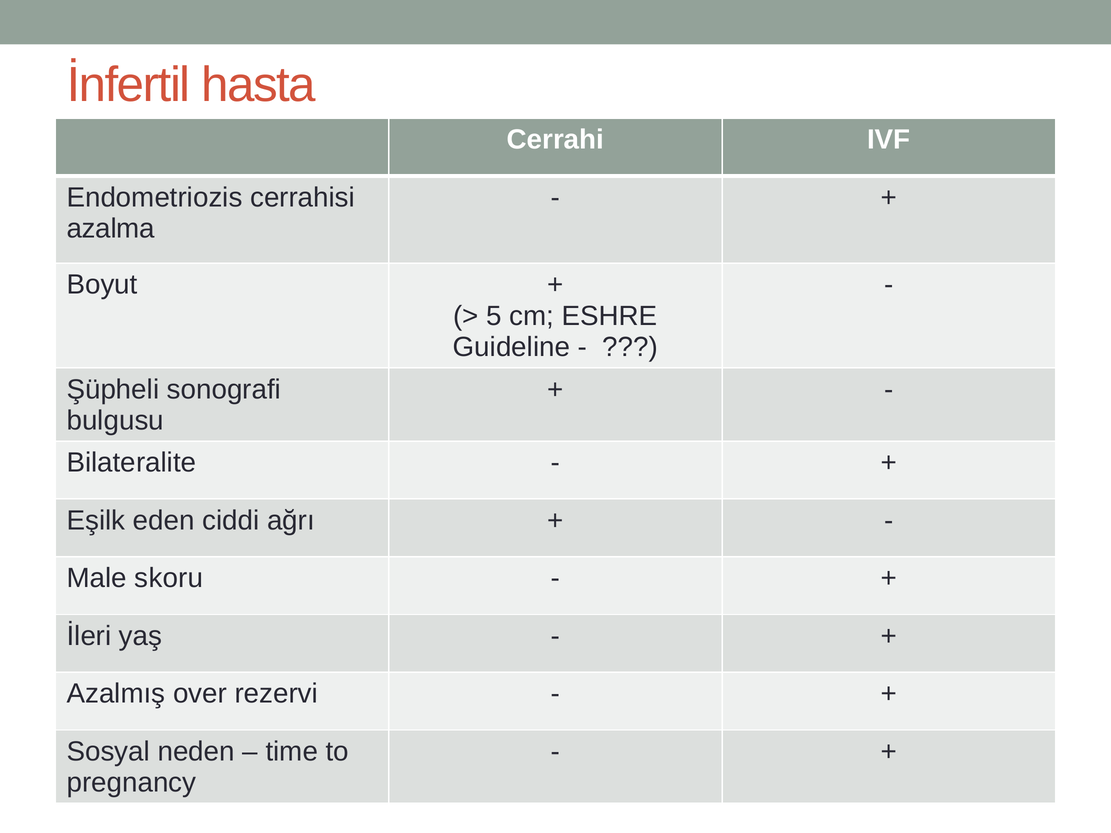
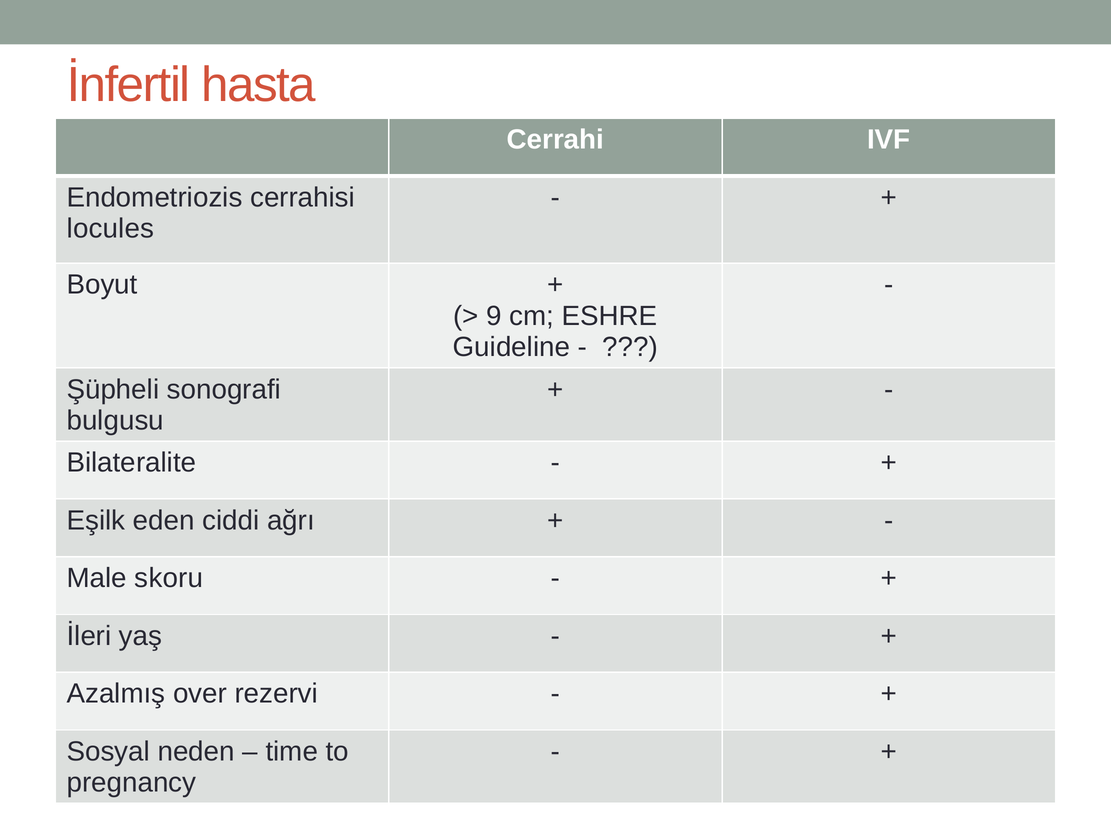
azalma: azalma -> locules
5: 5 -> 9
